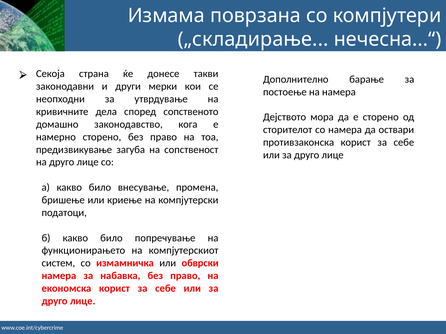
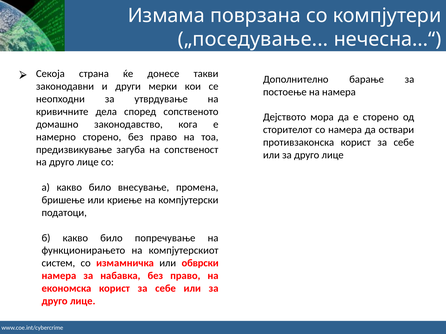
„складирање: „складирање -> „поседување
